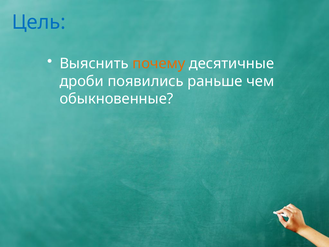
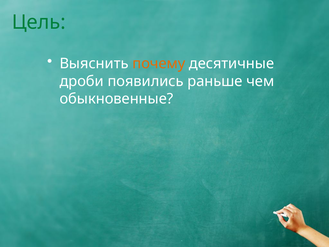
Цель colour: blue -> green
